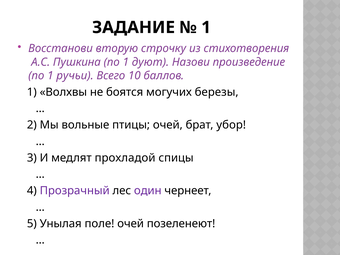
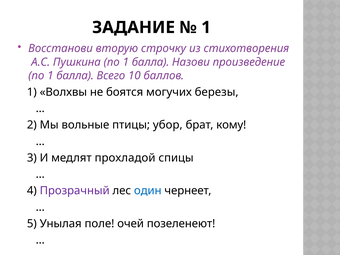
Пушкина по 1 дуют: дуют -> балла
ручьи at (75, 76): ручьи -> балла
птицы очей: очей -> убор
убор: убор -> кому
один colour: purple -> blue
